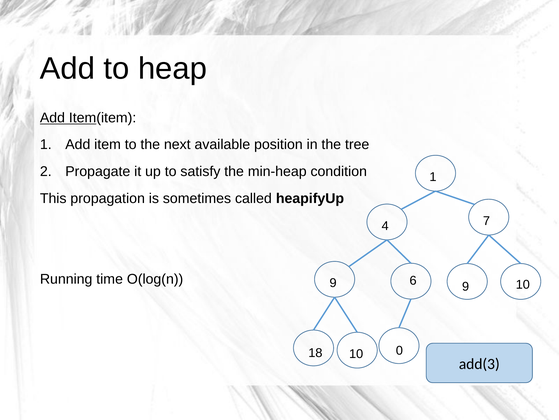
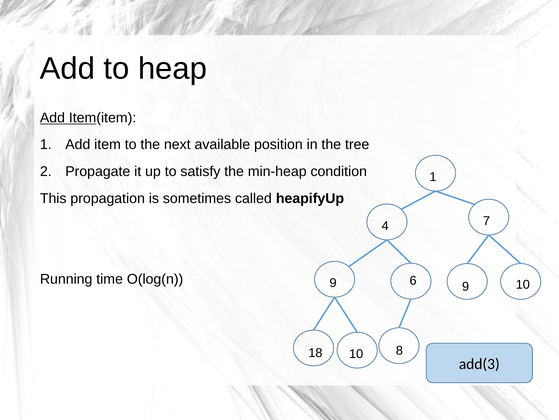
0: 0 -> 8
